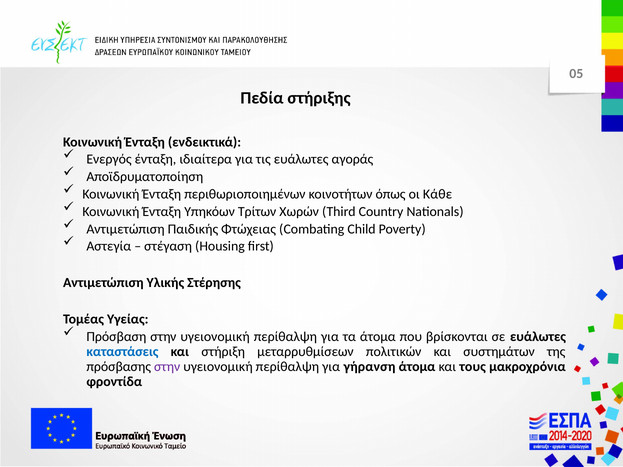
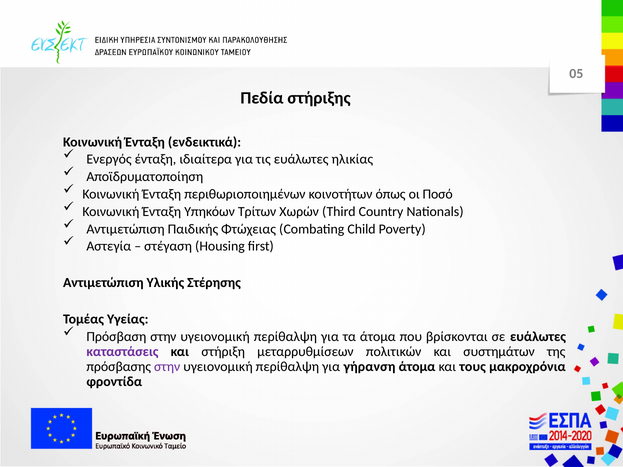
αγοράς: αγοράς -> ηλικίας
Κάθε: Κάθε -> Ποσό
καταστάσεις colour: blue -> purple
